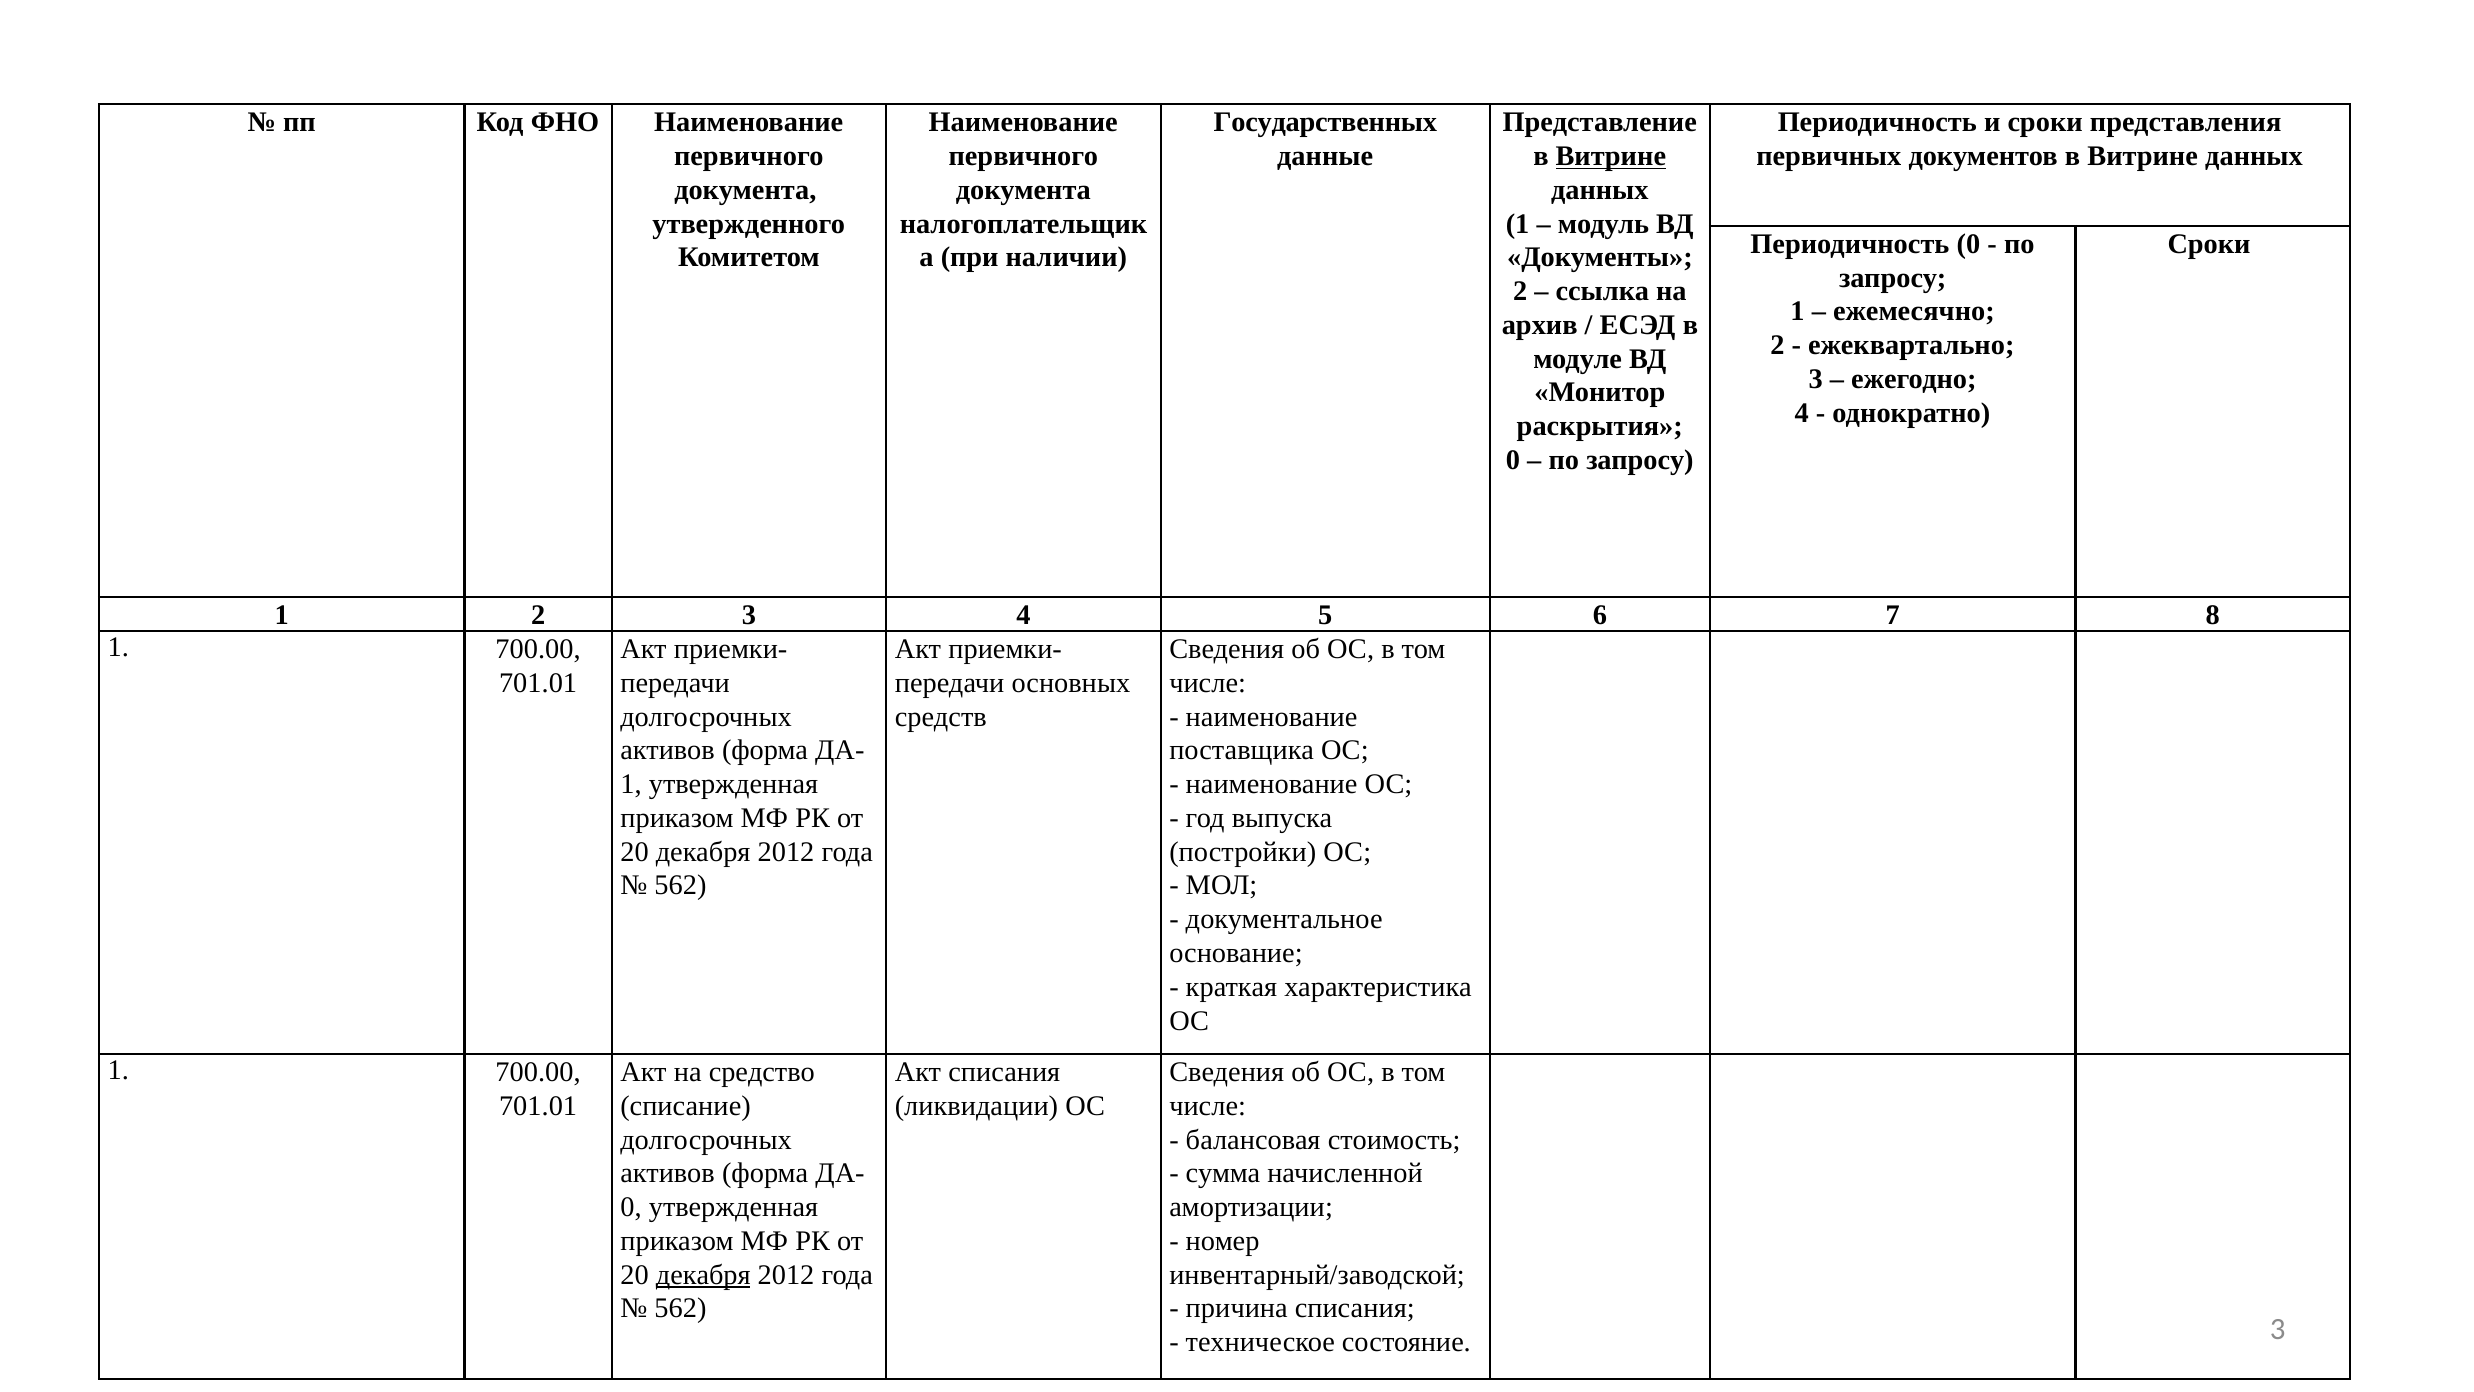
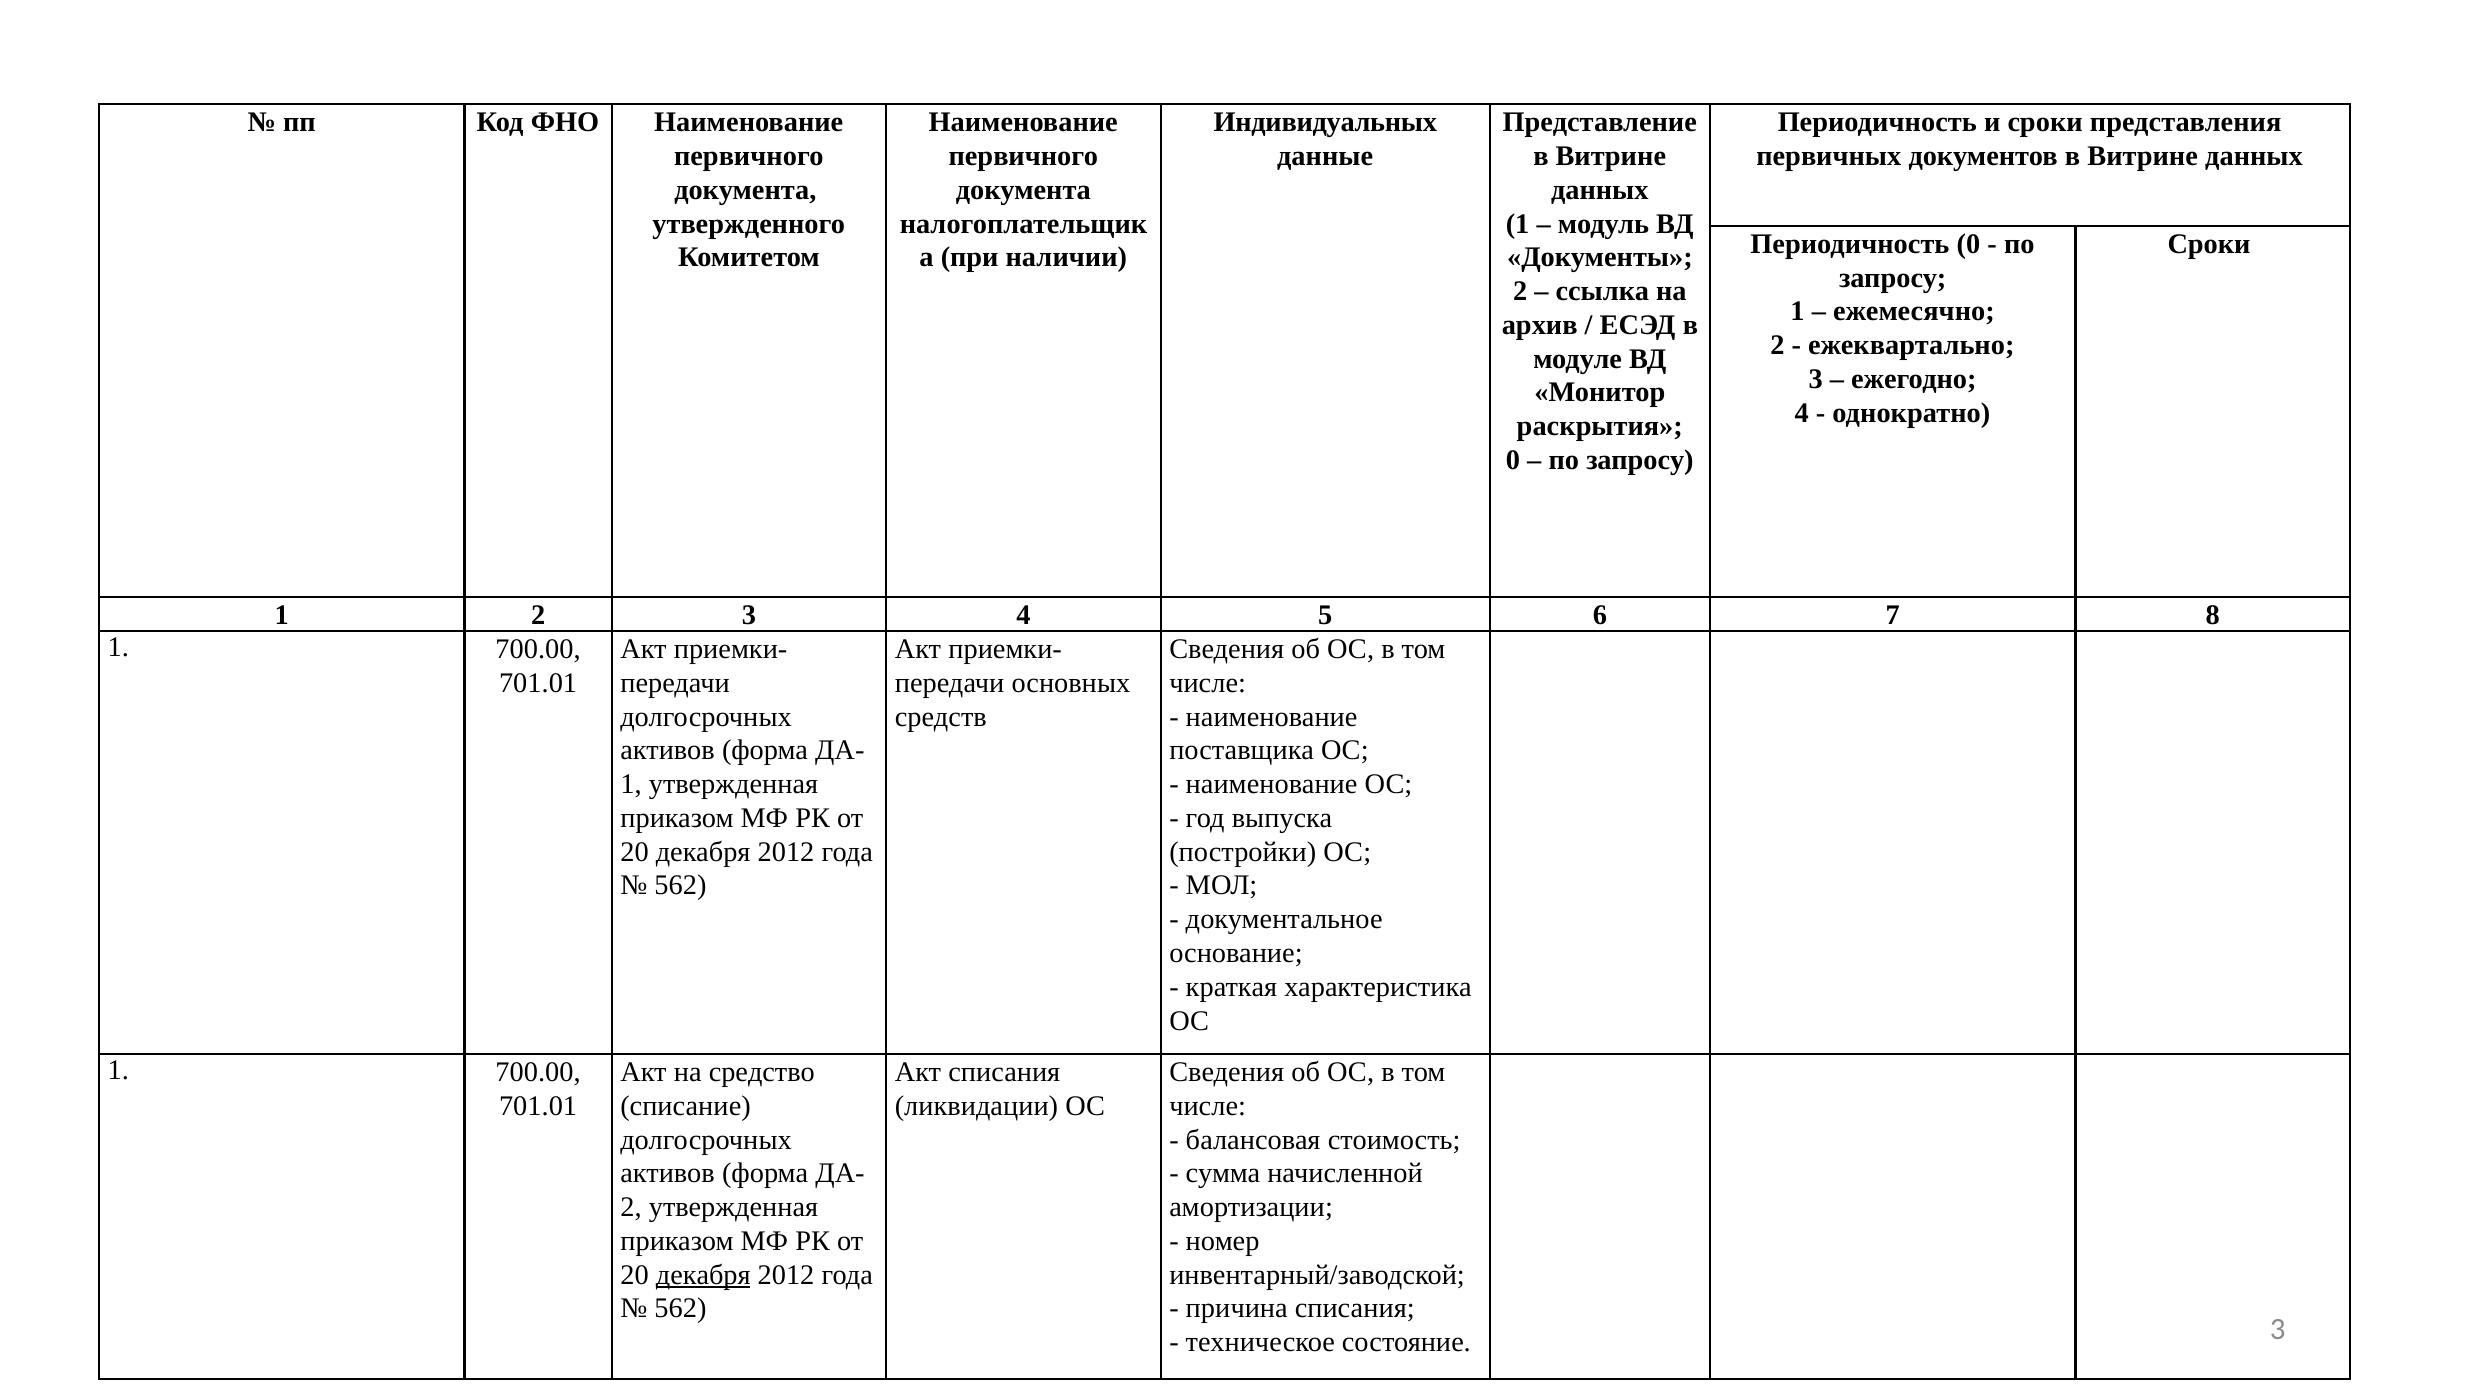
Государственных: Государственных -> Индивидуальных
Витрине at (1611, 156) underline: present -> none
0 at (631, 1207): 0 -> 2
